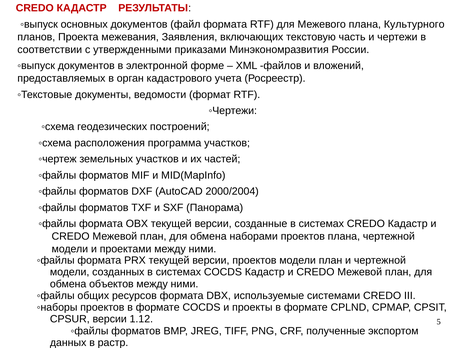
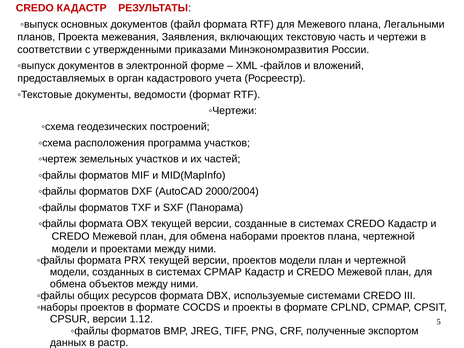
Культурного: Культурного -> Легальными
системах COСDS: COСDS -> CPMAP
